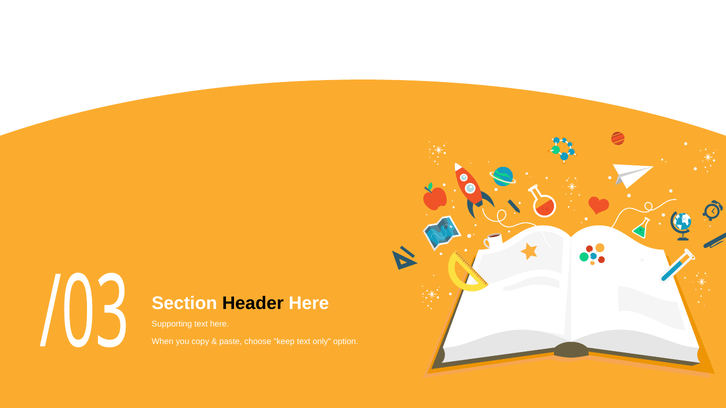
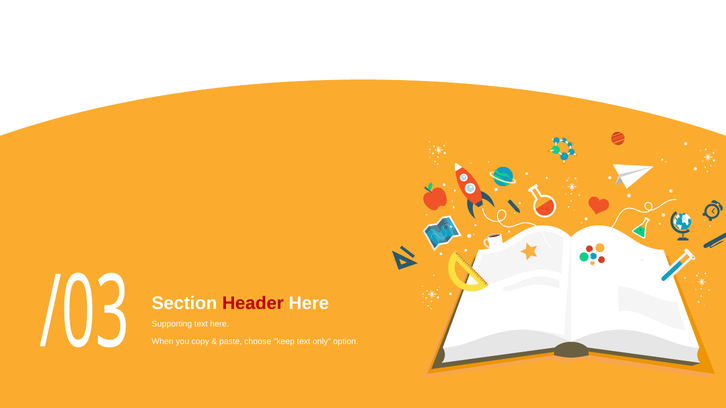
Header colour: black -> red
